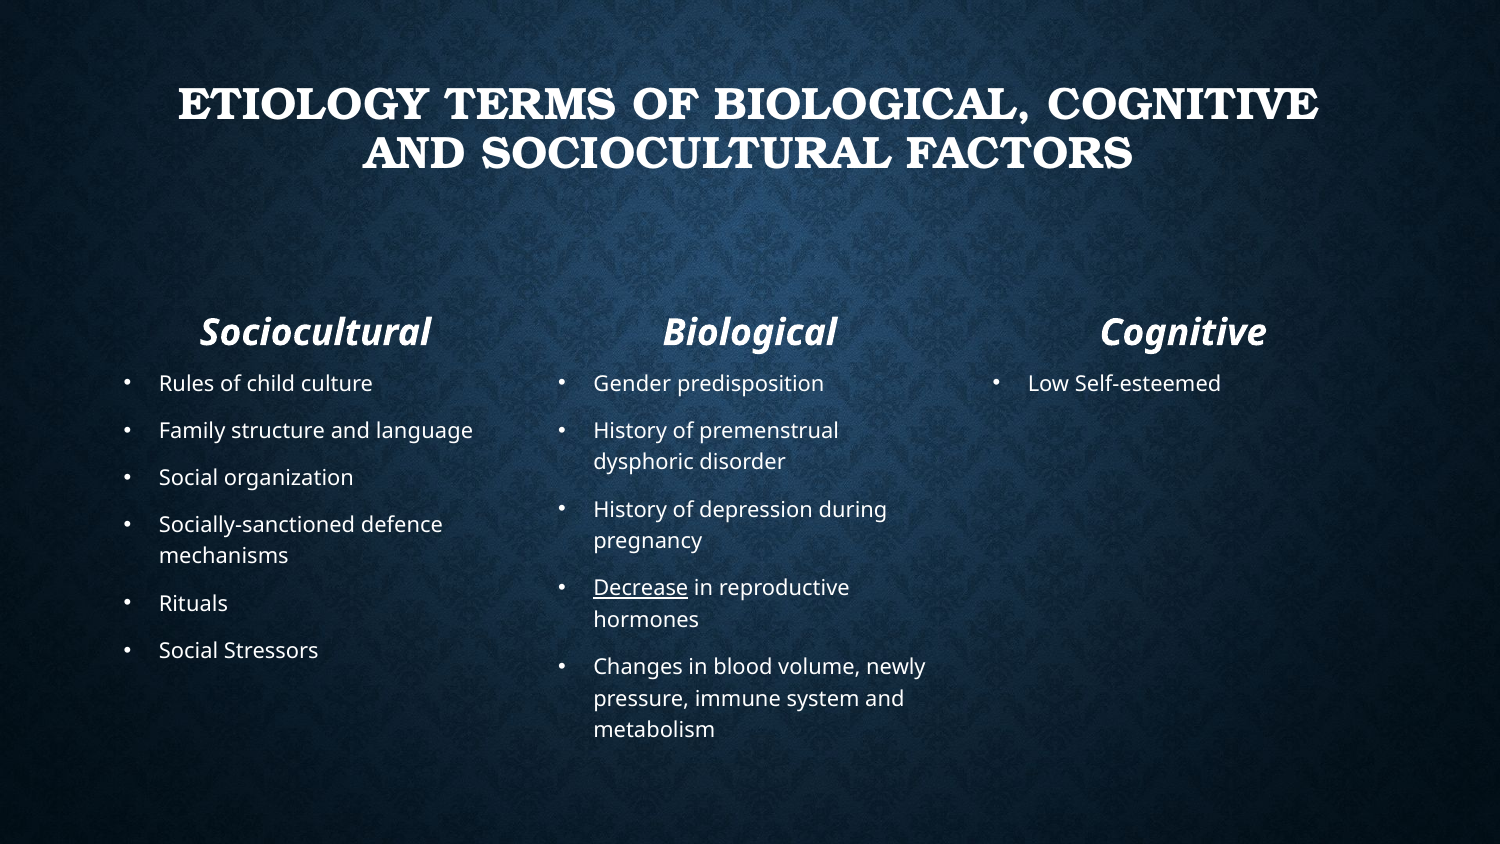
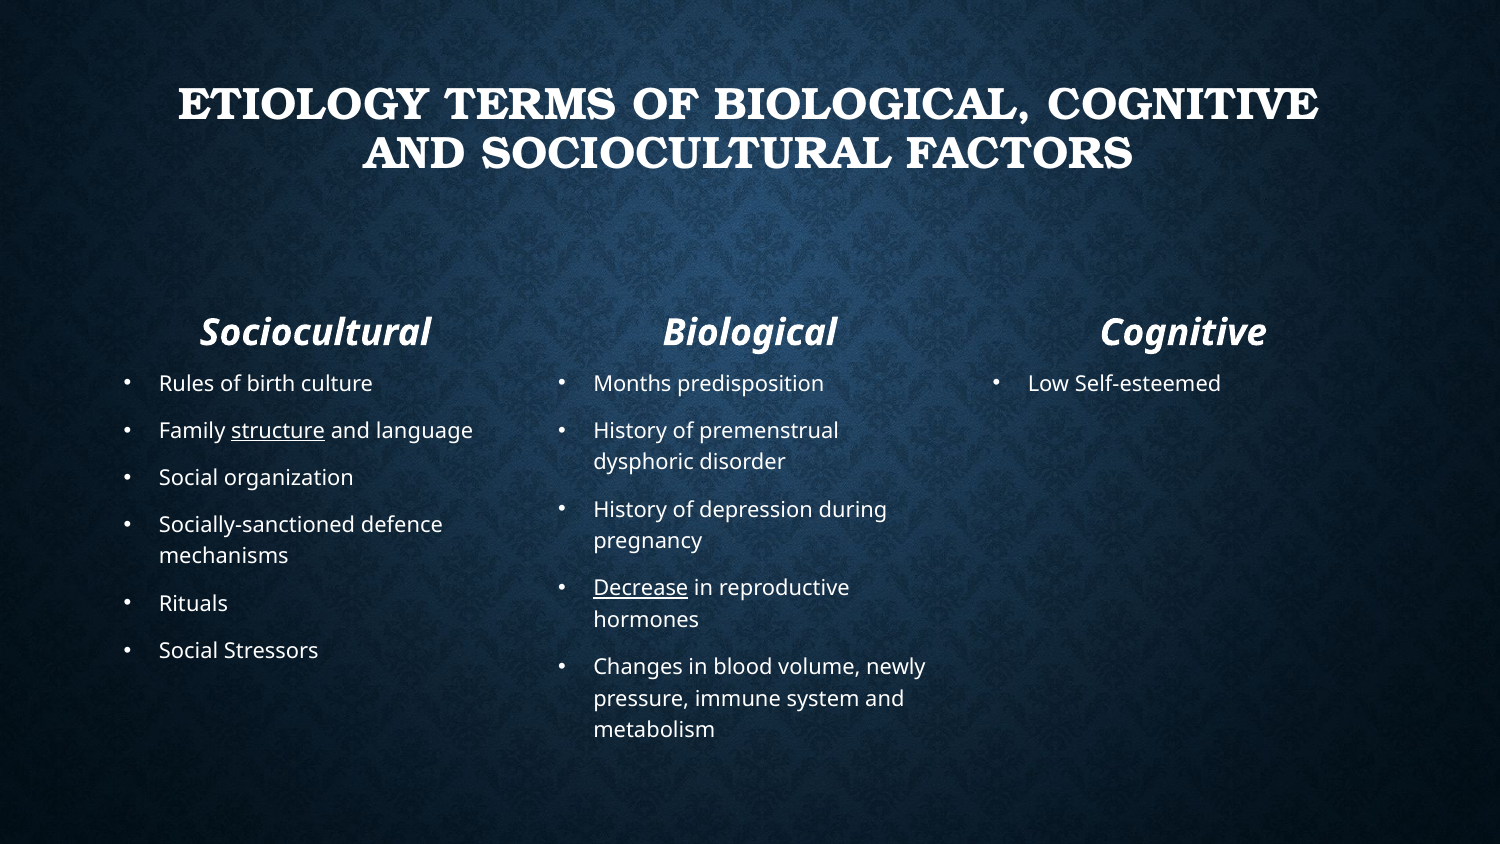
child: child -> birth
Gender: Gender -> Months
structure underline: none -> present
